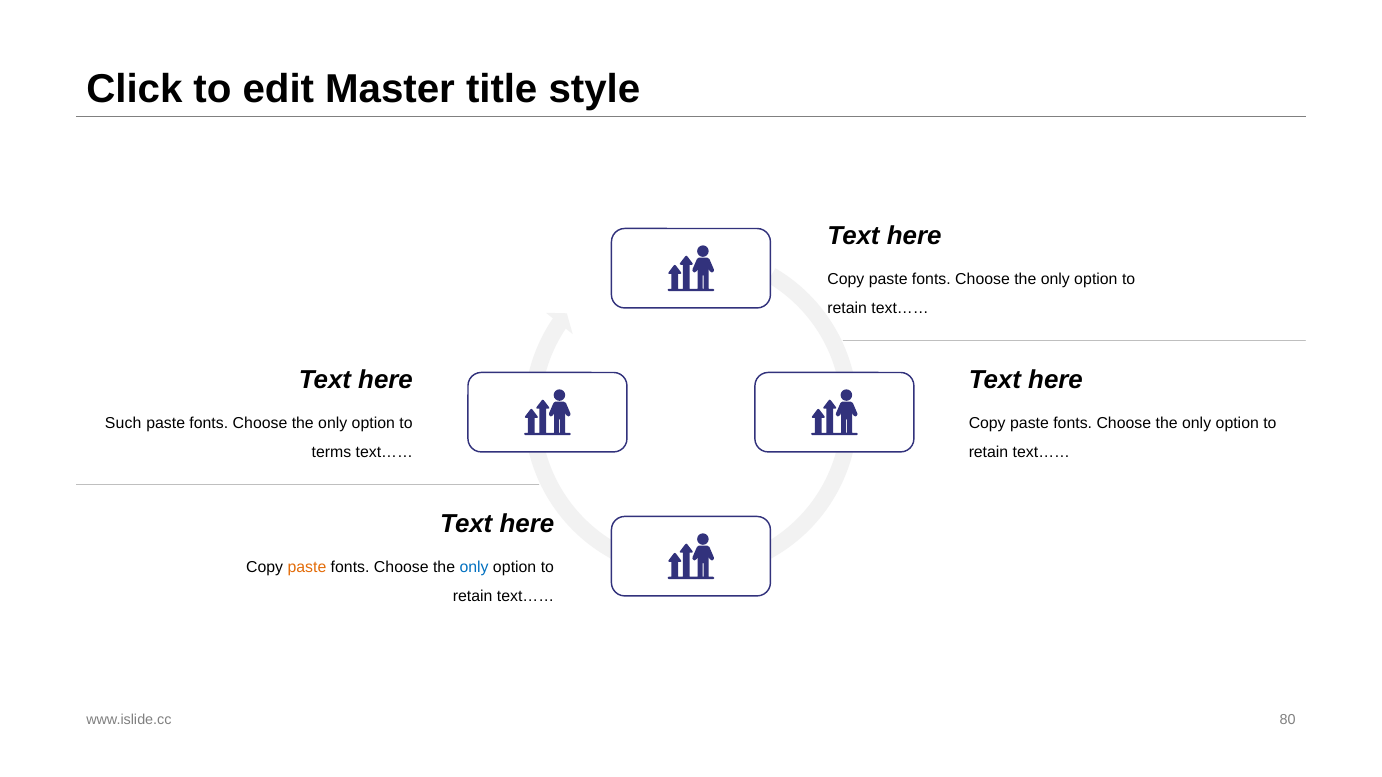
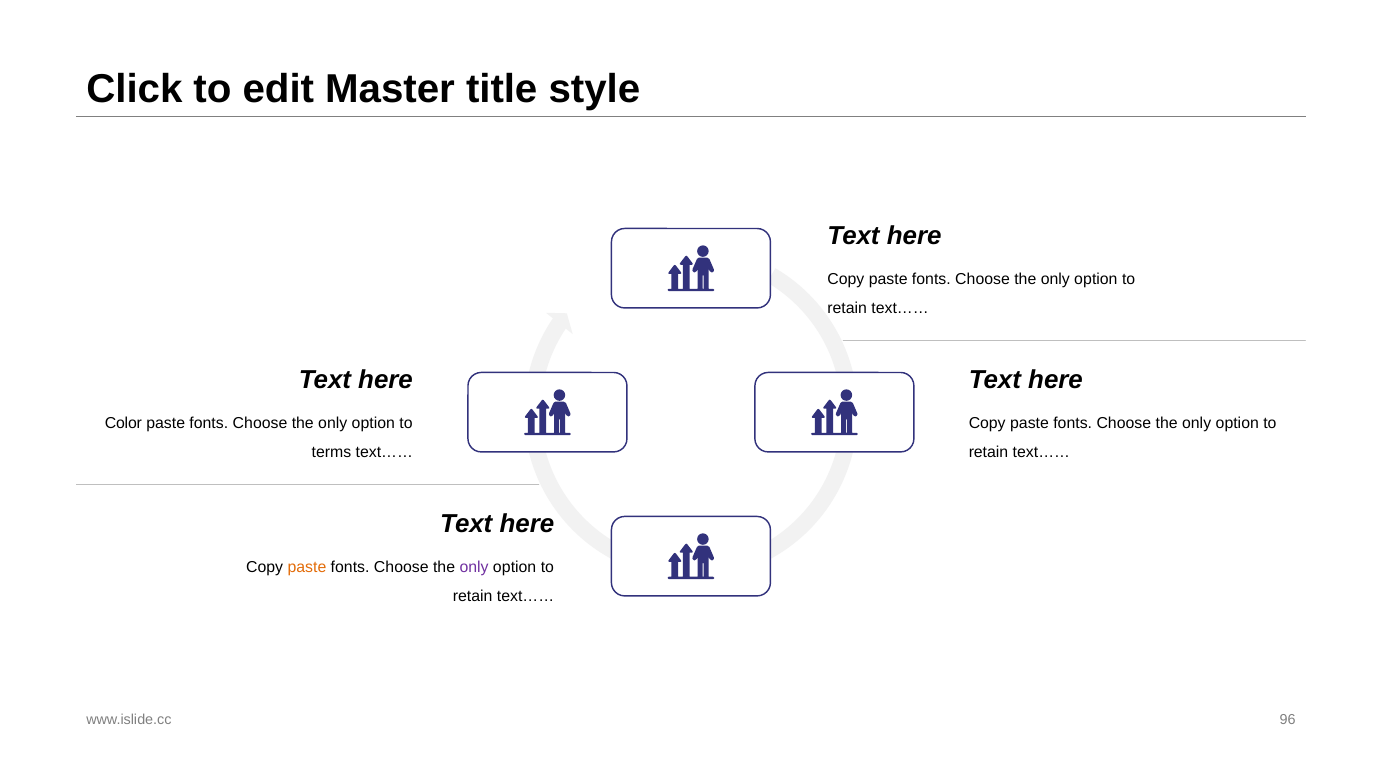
Such: Such -> Color
only at (474, 568) colour: blue -> purple
80: 80 -> 96
